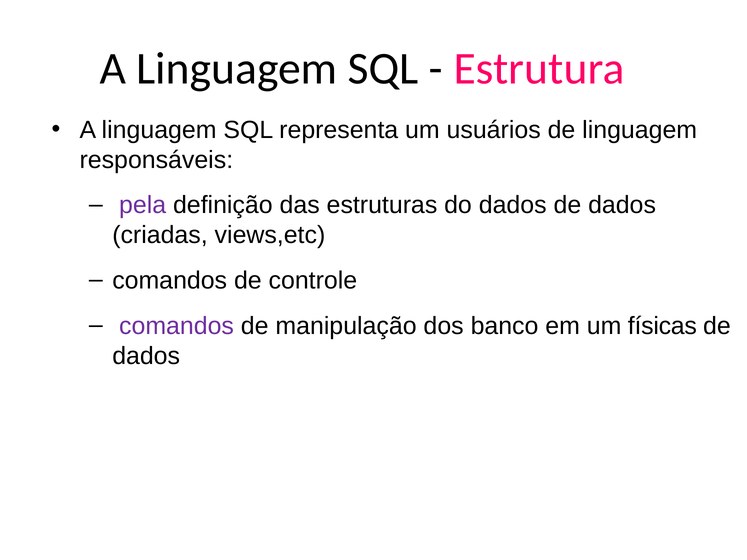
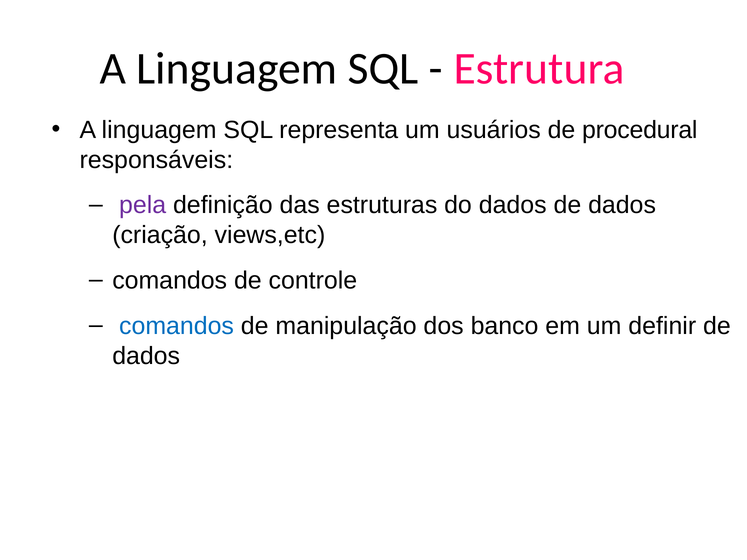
de linguagem: linguagem -> procedural
criadas: criadas -> criação
comandos at (177, 326) colour: purple -> blue
físicas: físicas -> definir
